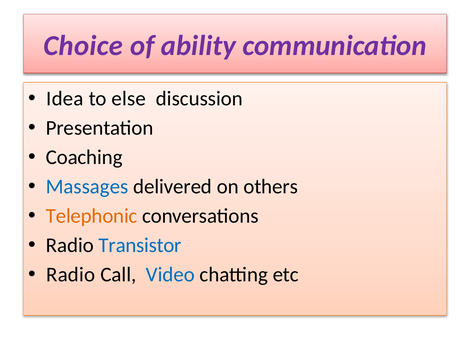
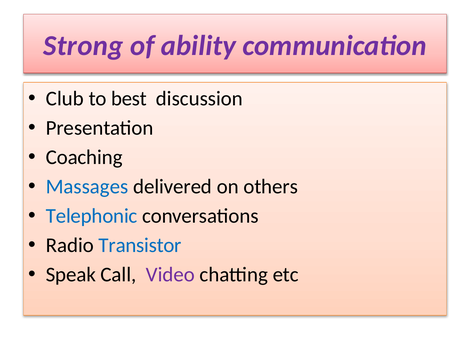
Choice: Choice -> Strong
Idea: Idea -> Club
else: else -> best
Telephonic colour: orange -> blue
Radio at (71, 274): Radio -> Speak
Video colour: blue -> purple
